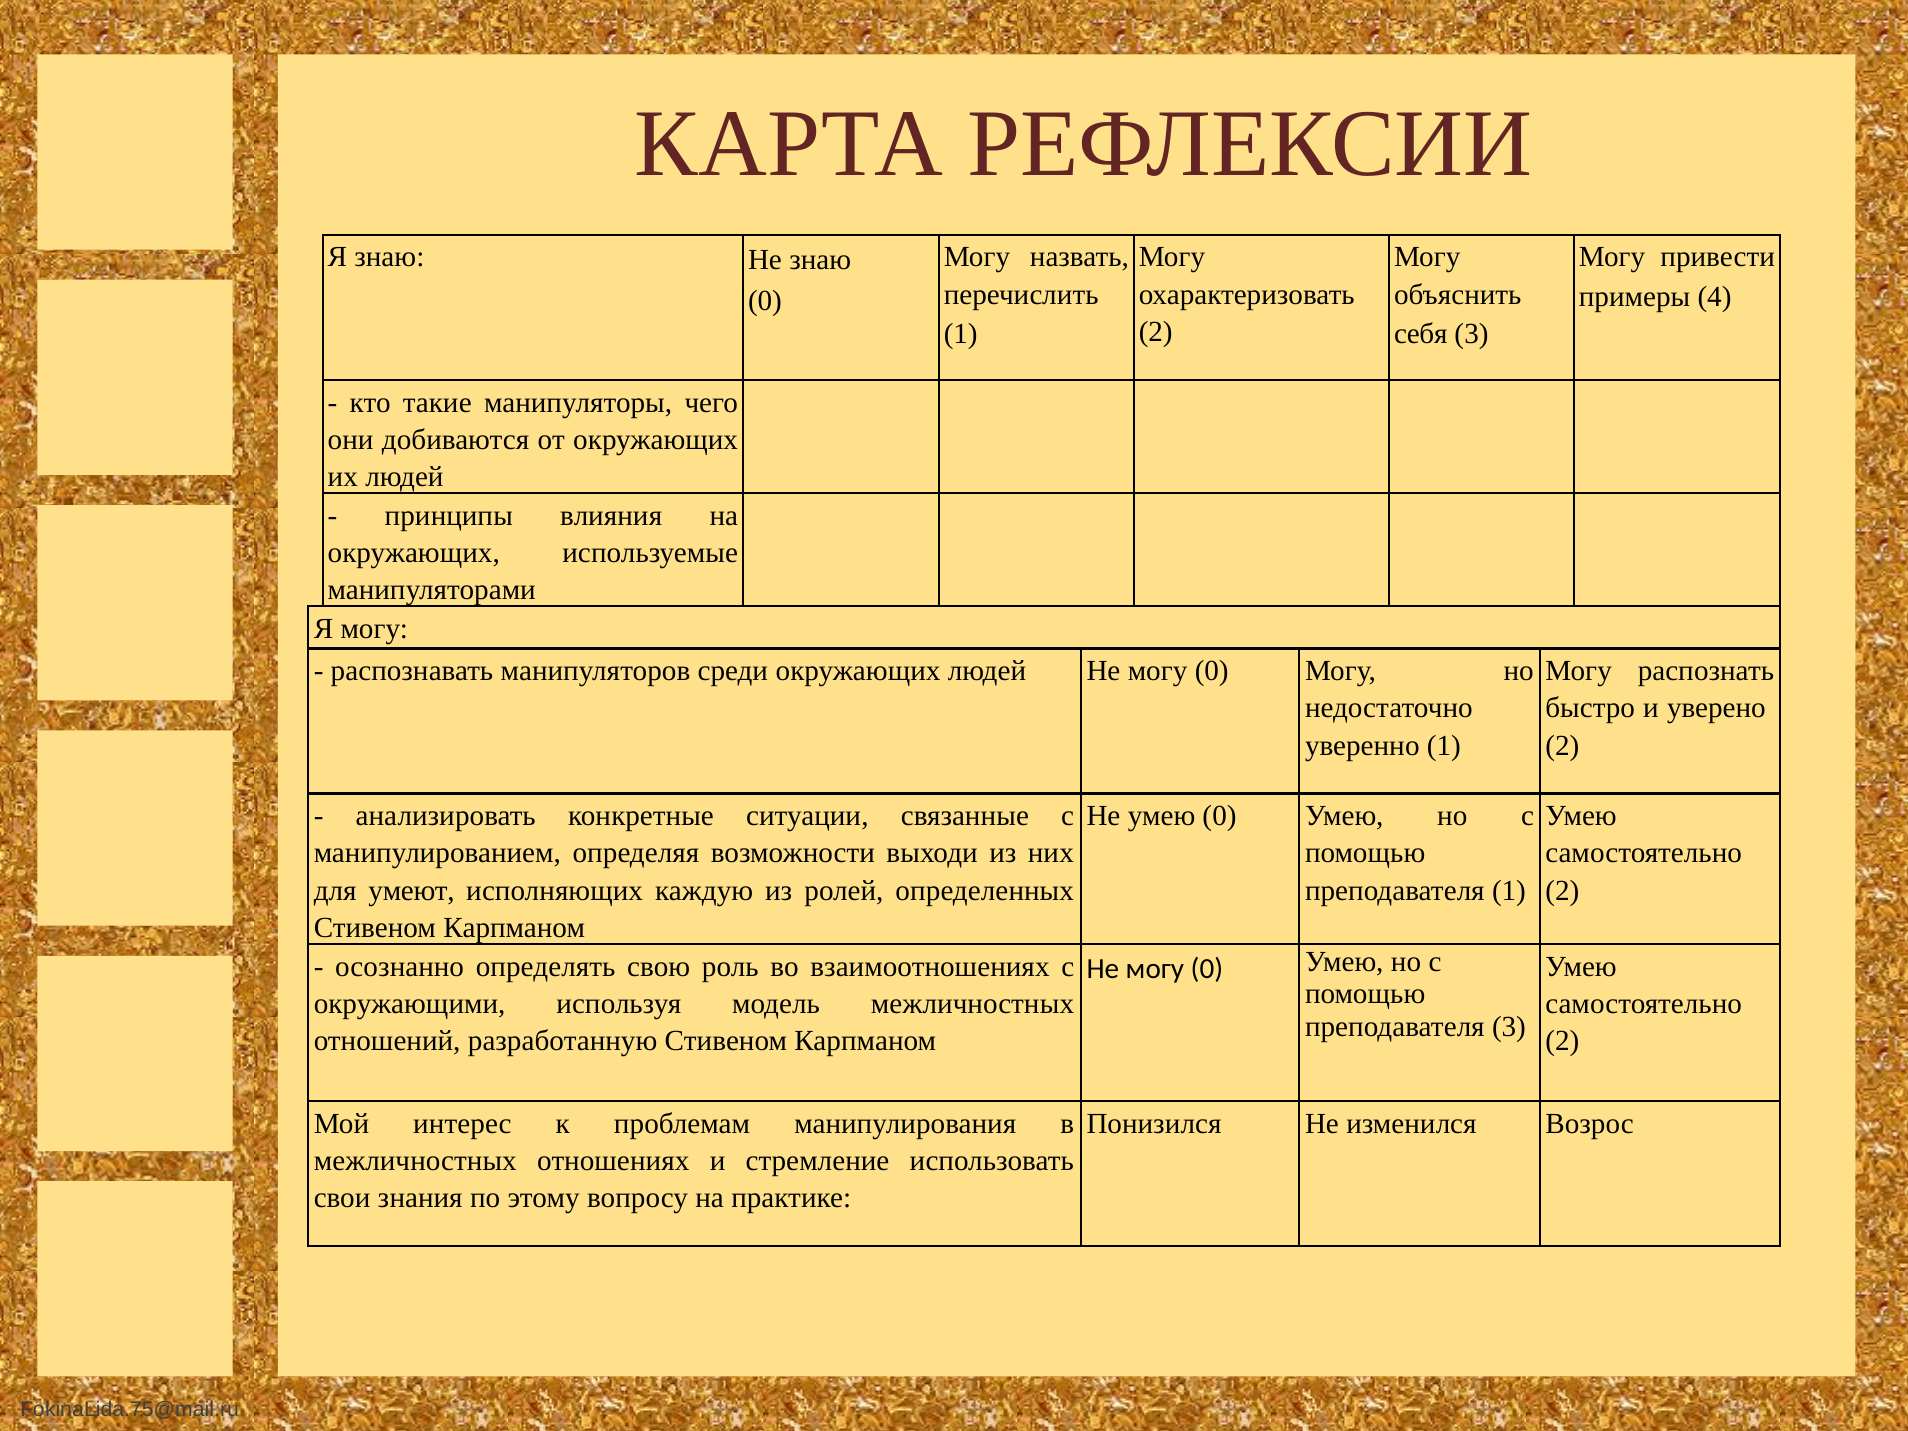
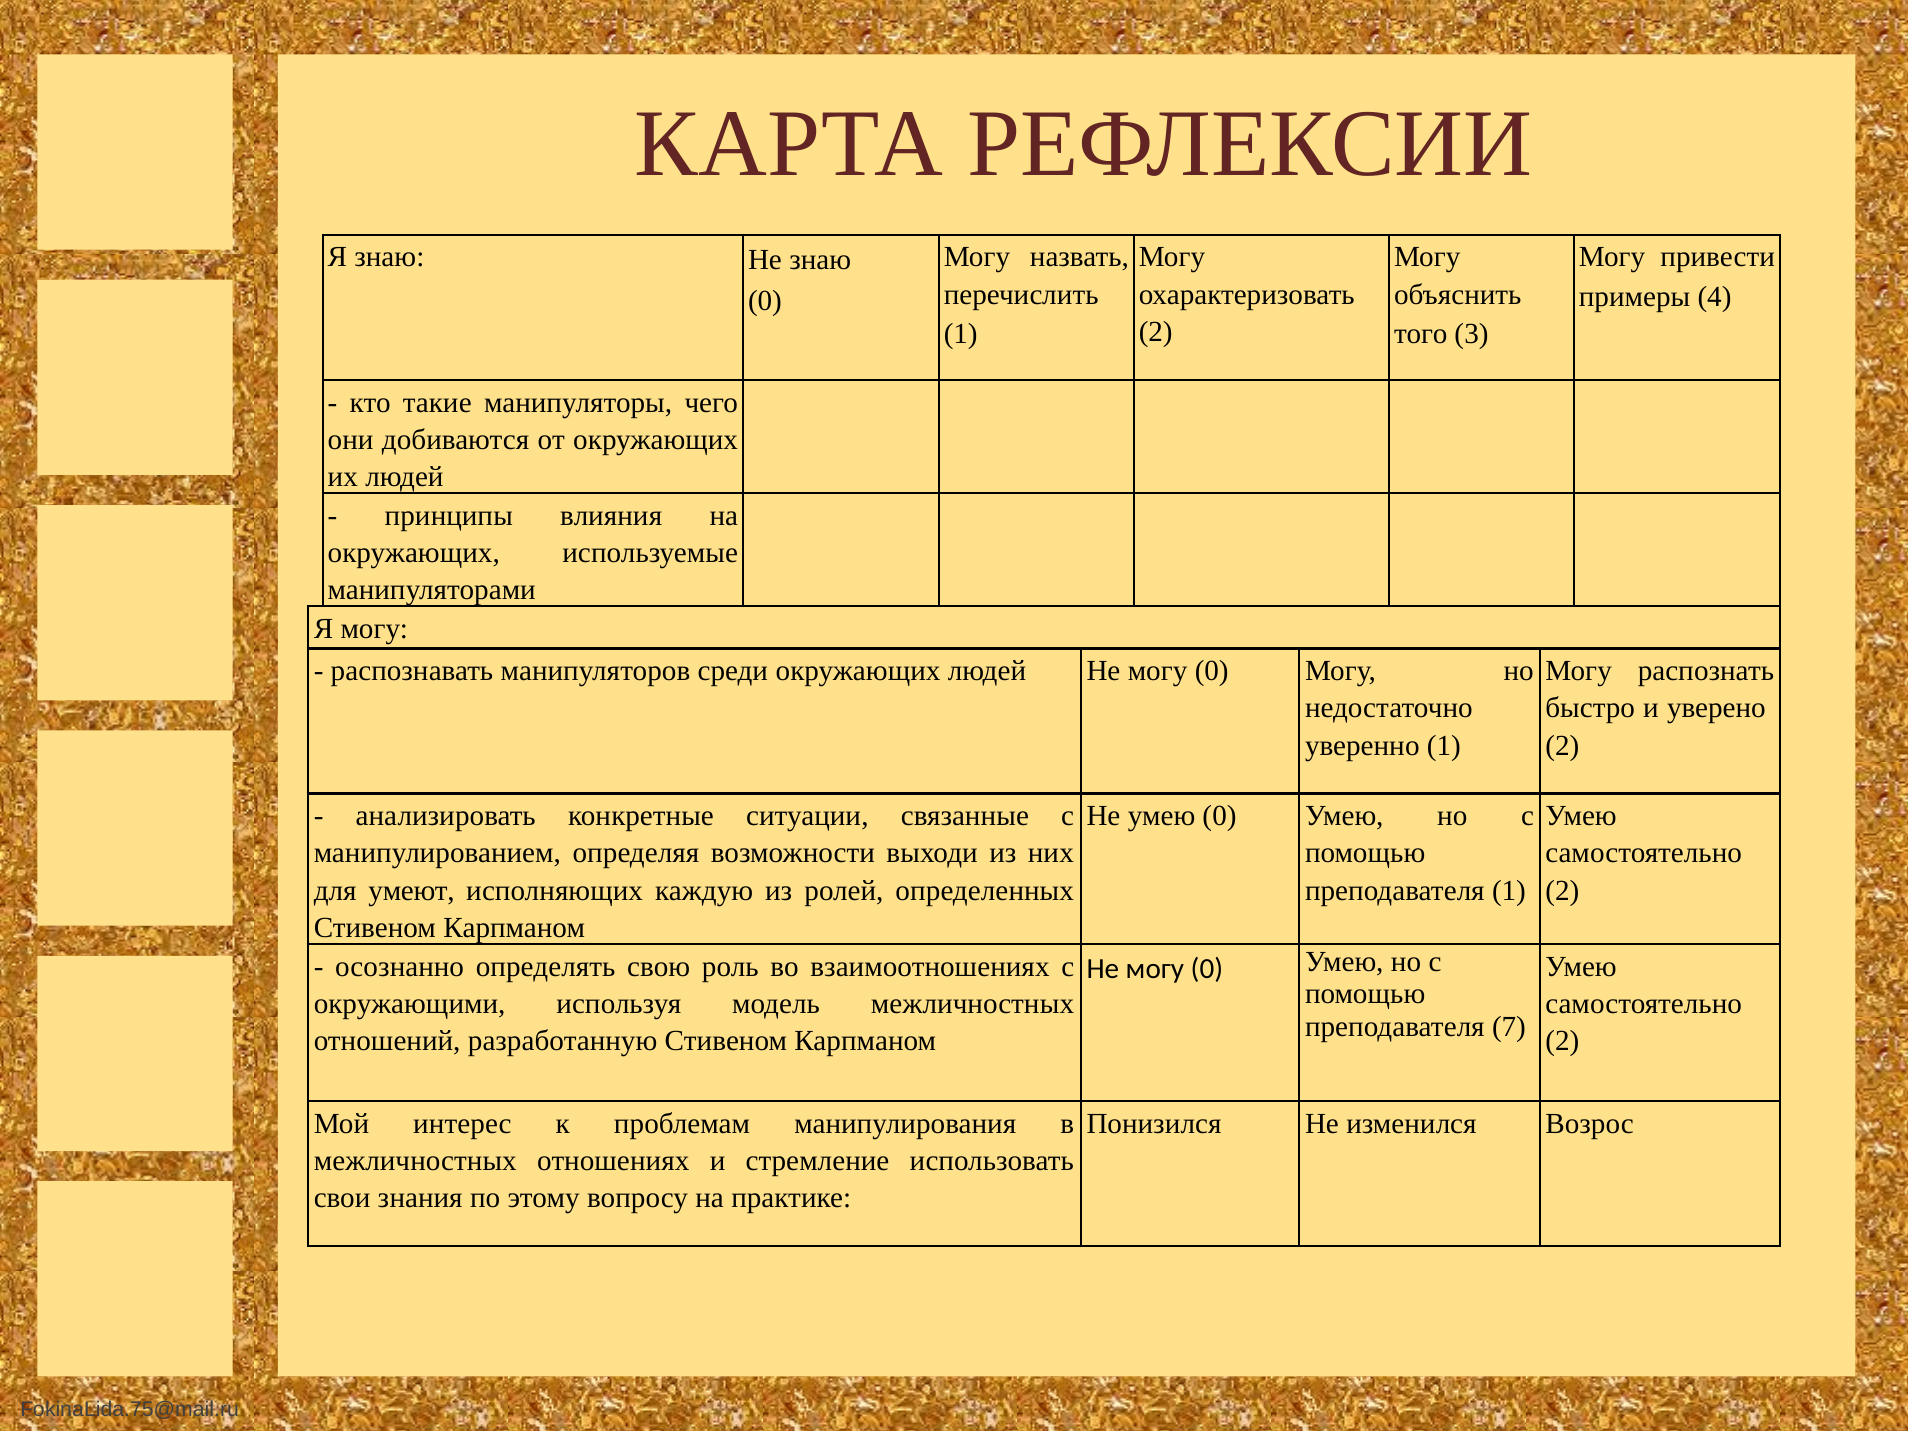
себя: себя -> того
преподавателя 3: 3 -> 7
